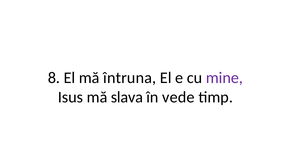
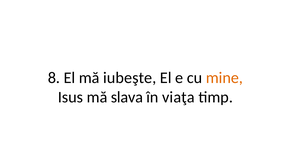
întruna: întruna -> iubeşte
mine colour: purple -> orange
vede: vede -> viaţa
